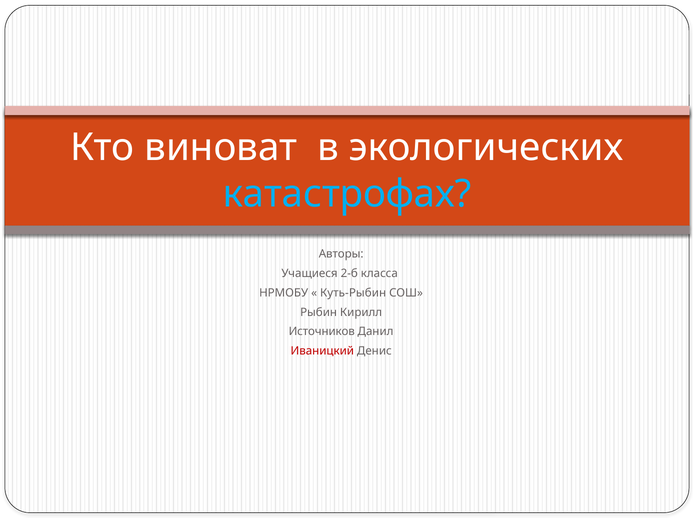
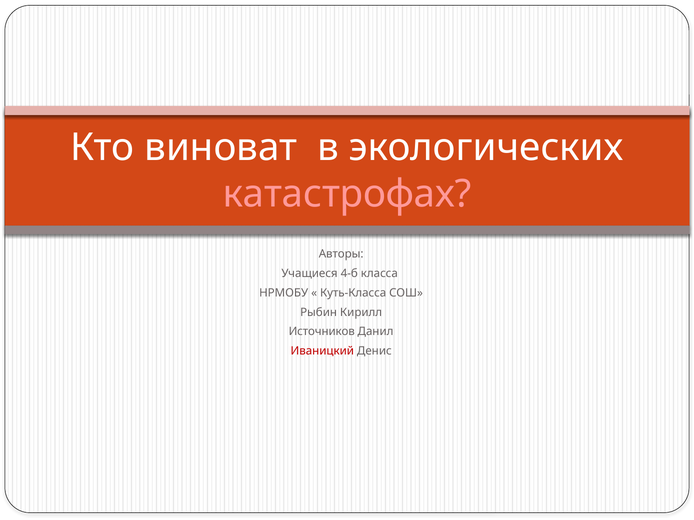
катастрофах colour: light blue -> pink
2-б: 2-б -> 4-б
Куть-Рыбин: Куть-Рыбин -> Куть-Класса
